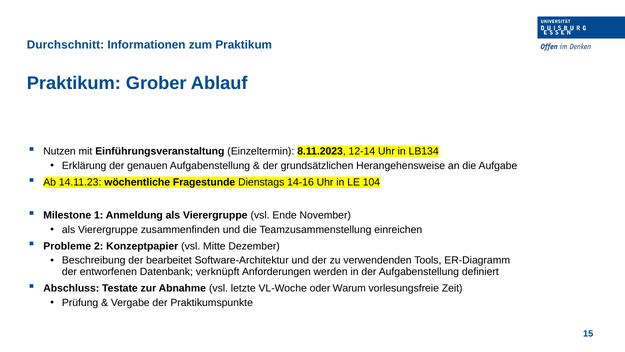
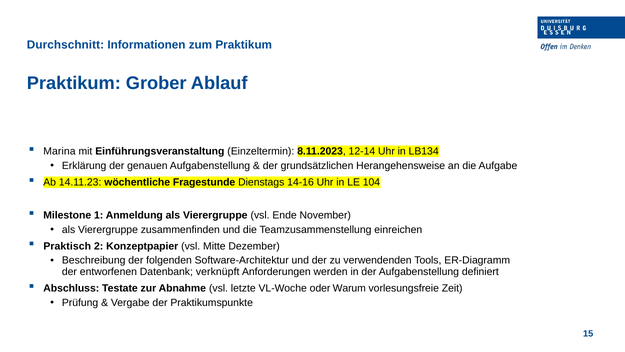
Nutzen: Nutzen -> Marina
Probleme: Probleme -> Praktisch
bearbeitet: bearbeitet -> folgenden
